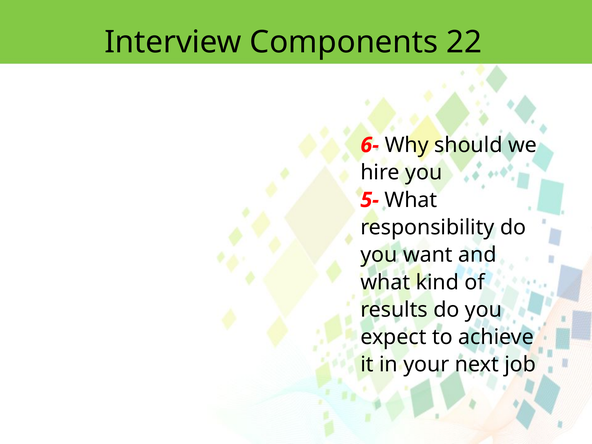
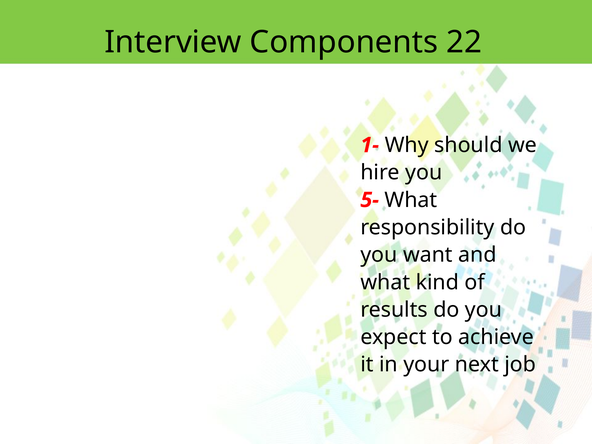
6-: 6- -> 1-
